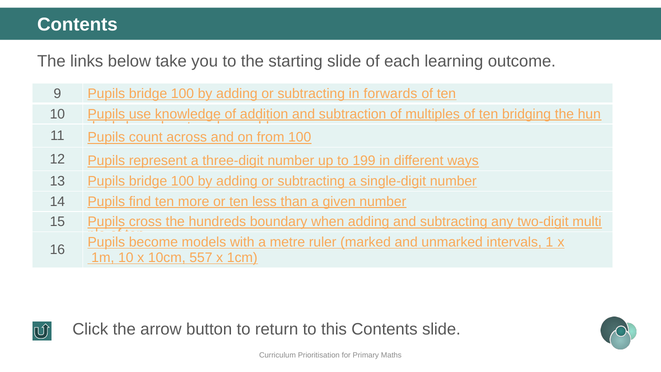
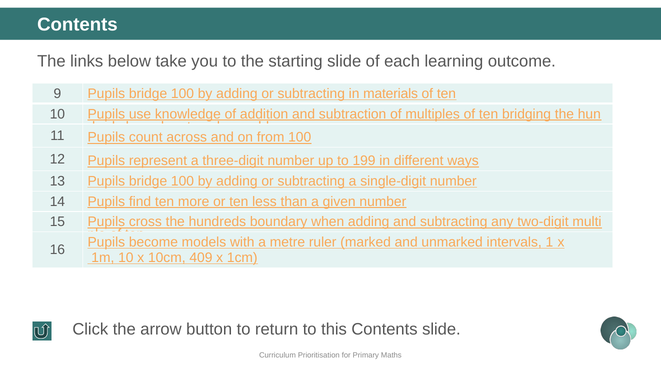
forwards: forwards -> materials
557: 557 -> 409
